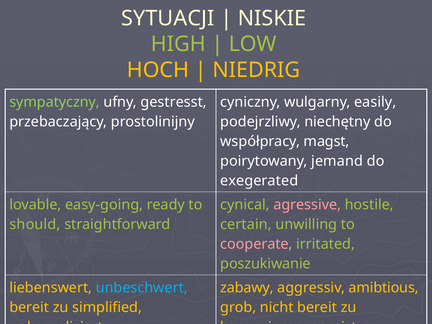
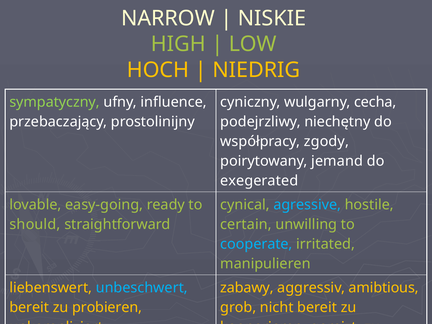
SYTUACJI: SYTUACJI -> NARROW
gestresst: gestresst -> influence
easily: easily -> cecha
magst: magst -> zgody
agressive colour: pink -> light blue
cooperate colour: pink -> light blue
poszukiwanie at (266, 264): poszukiwanie -> manipulieren
simplified: simplified -> probieren
